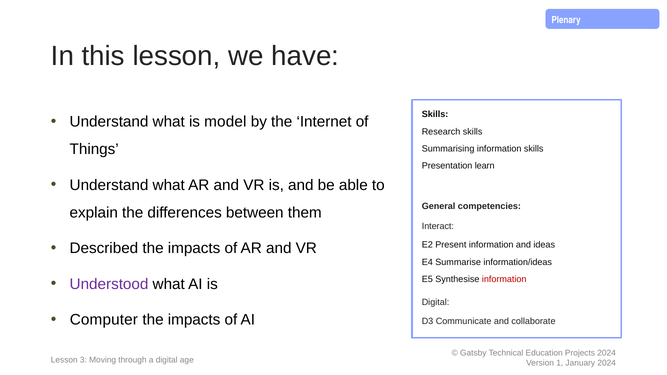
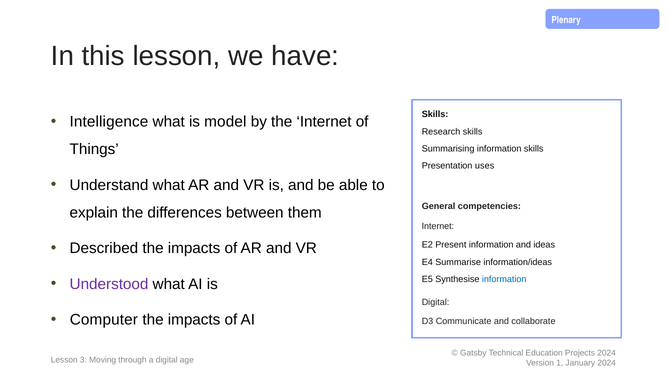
Understand at (109, 122): Understand -> Intelligence
learn: learn -> uses
Interact at (438, 227): Interact -> Internet
information at (504, 279) colour: red -> blue
